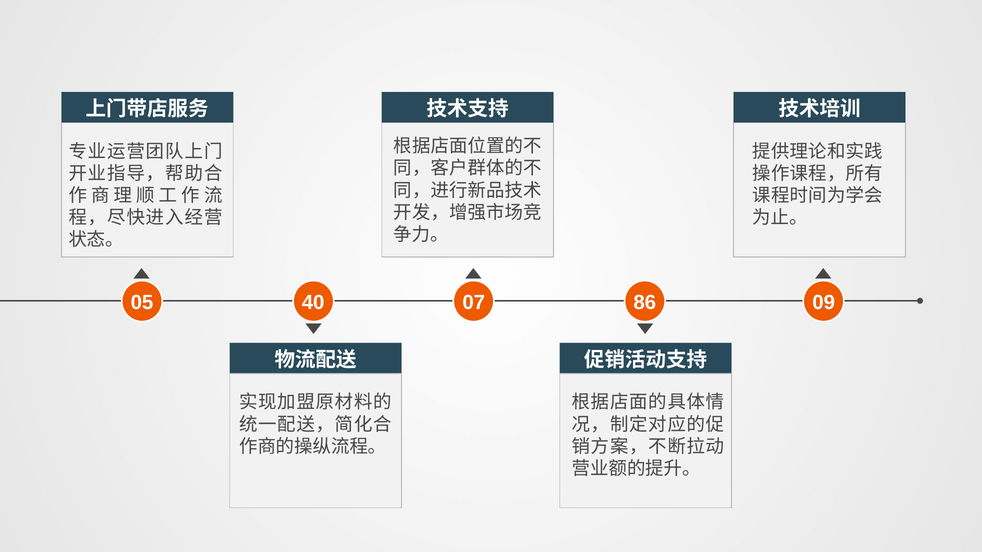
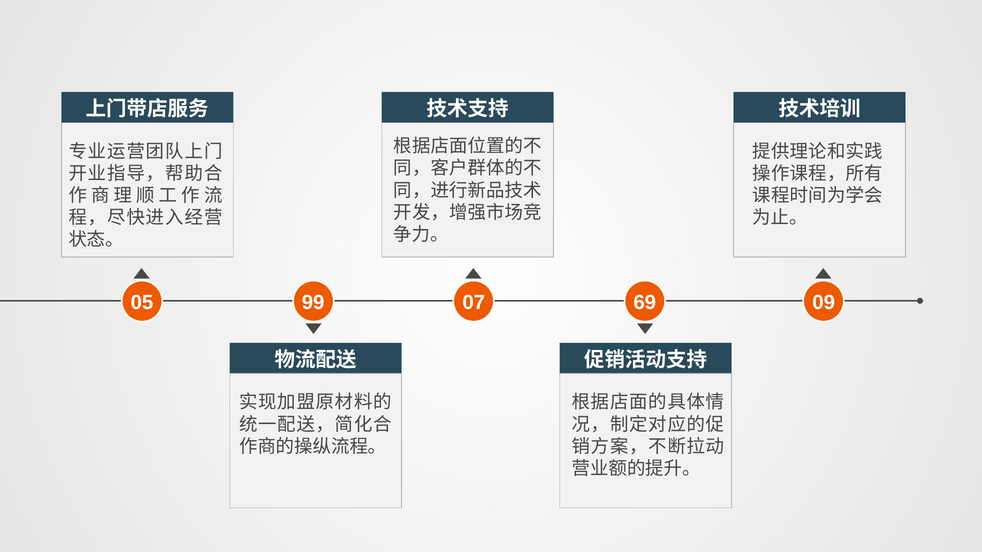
40: 40 -> 99
86: 86 -> 69
